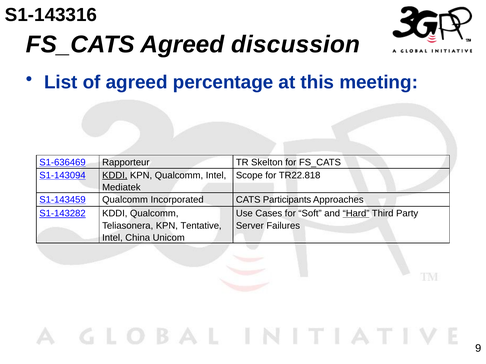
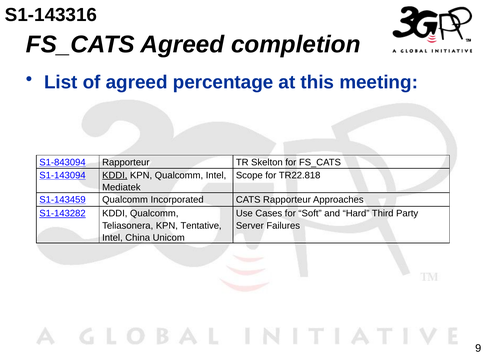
discussion: discussion -> completion
S1-636469: S1-636469 -> S1-843094
CATS Participants: Participants -> Rapporteur
Hard underline: present -> none
